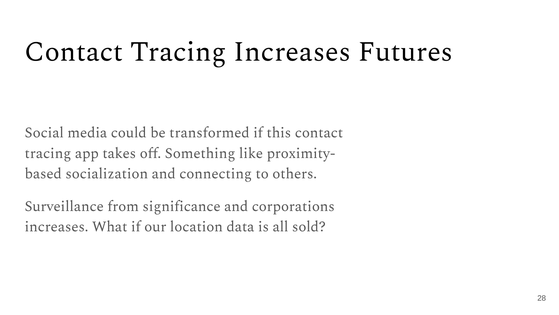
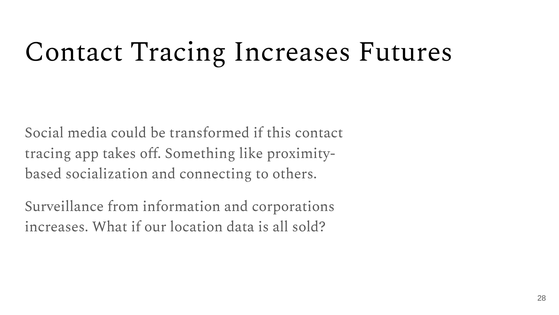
significance: significance -> information
